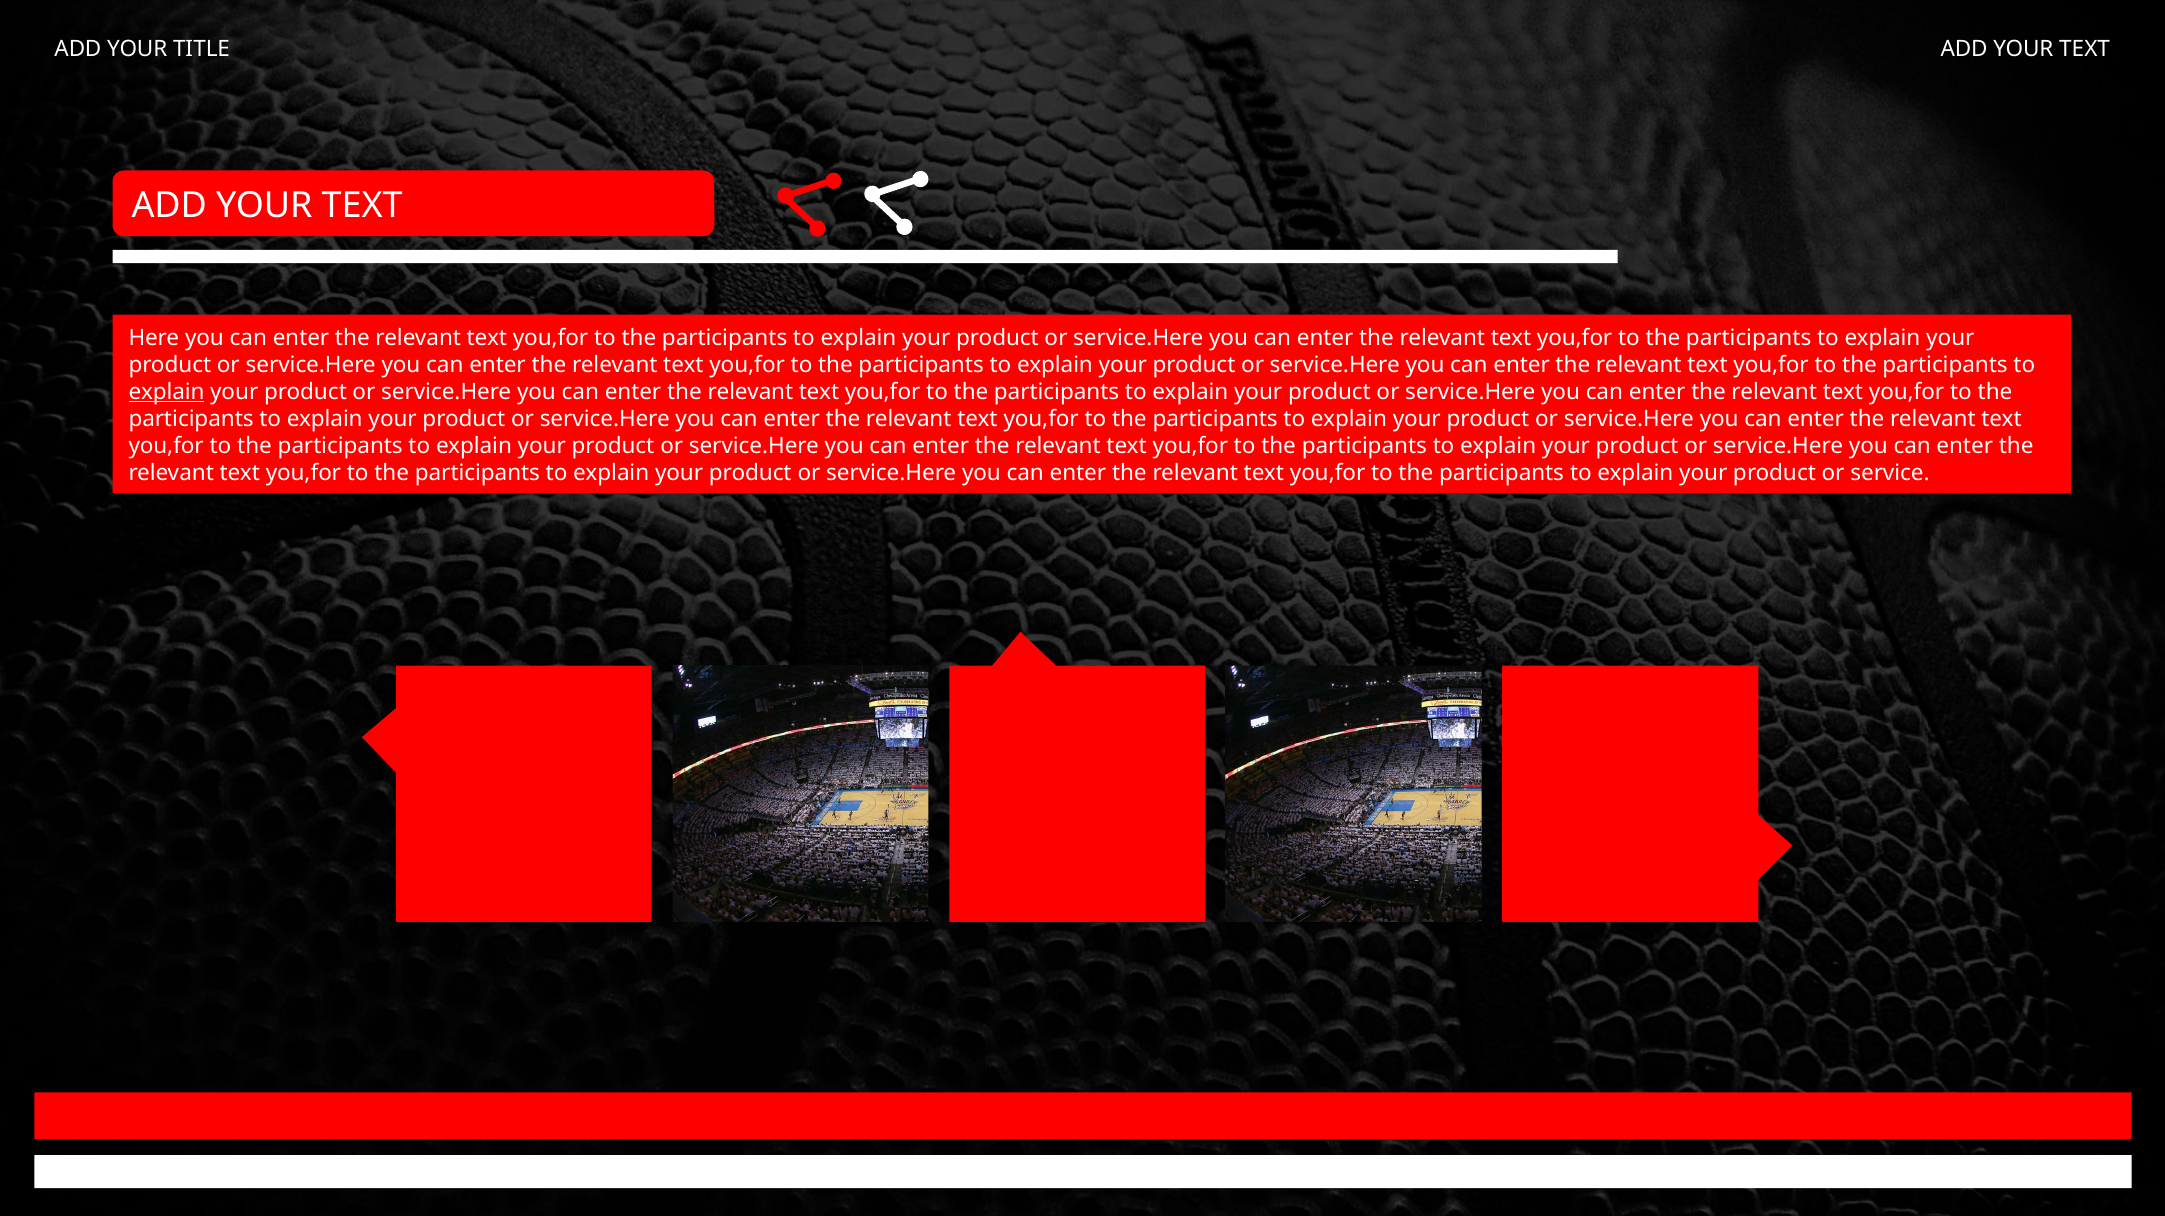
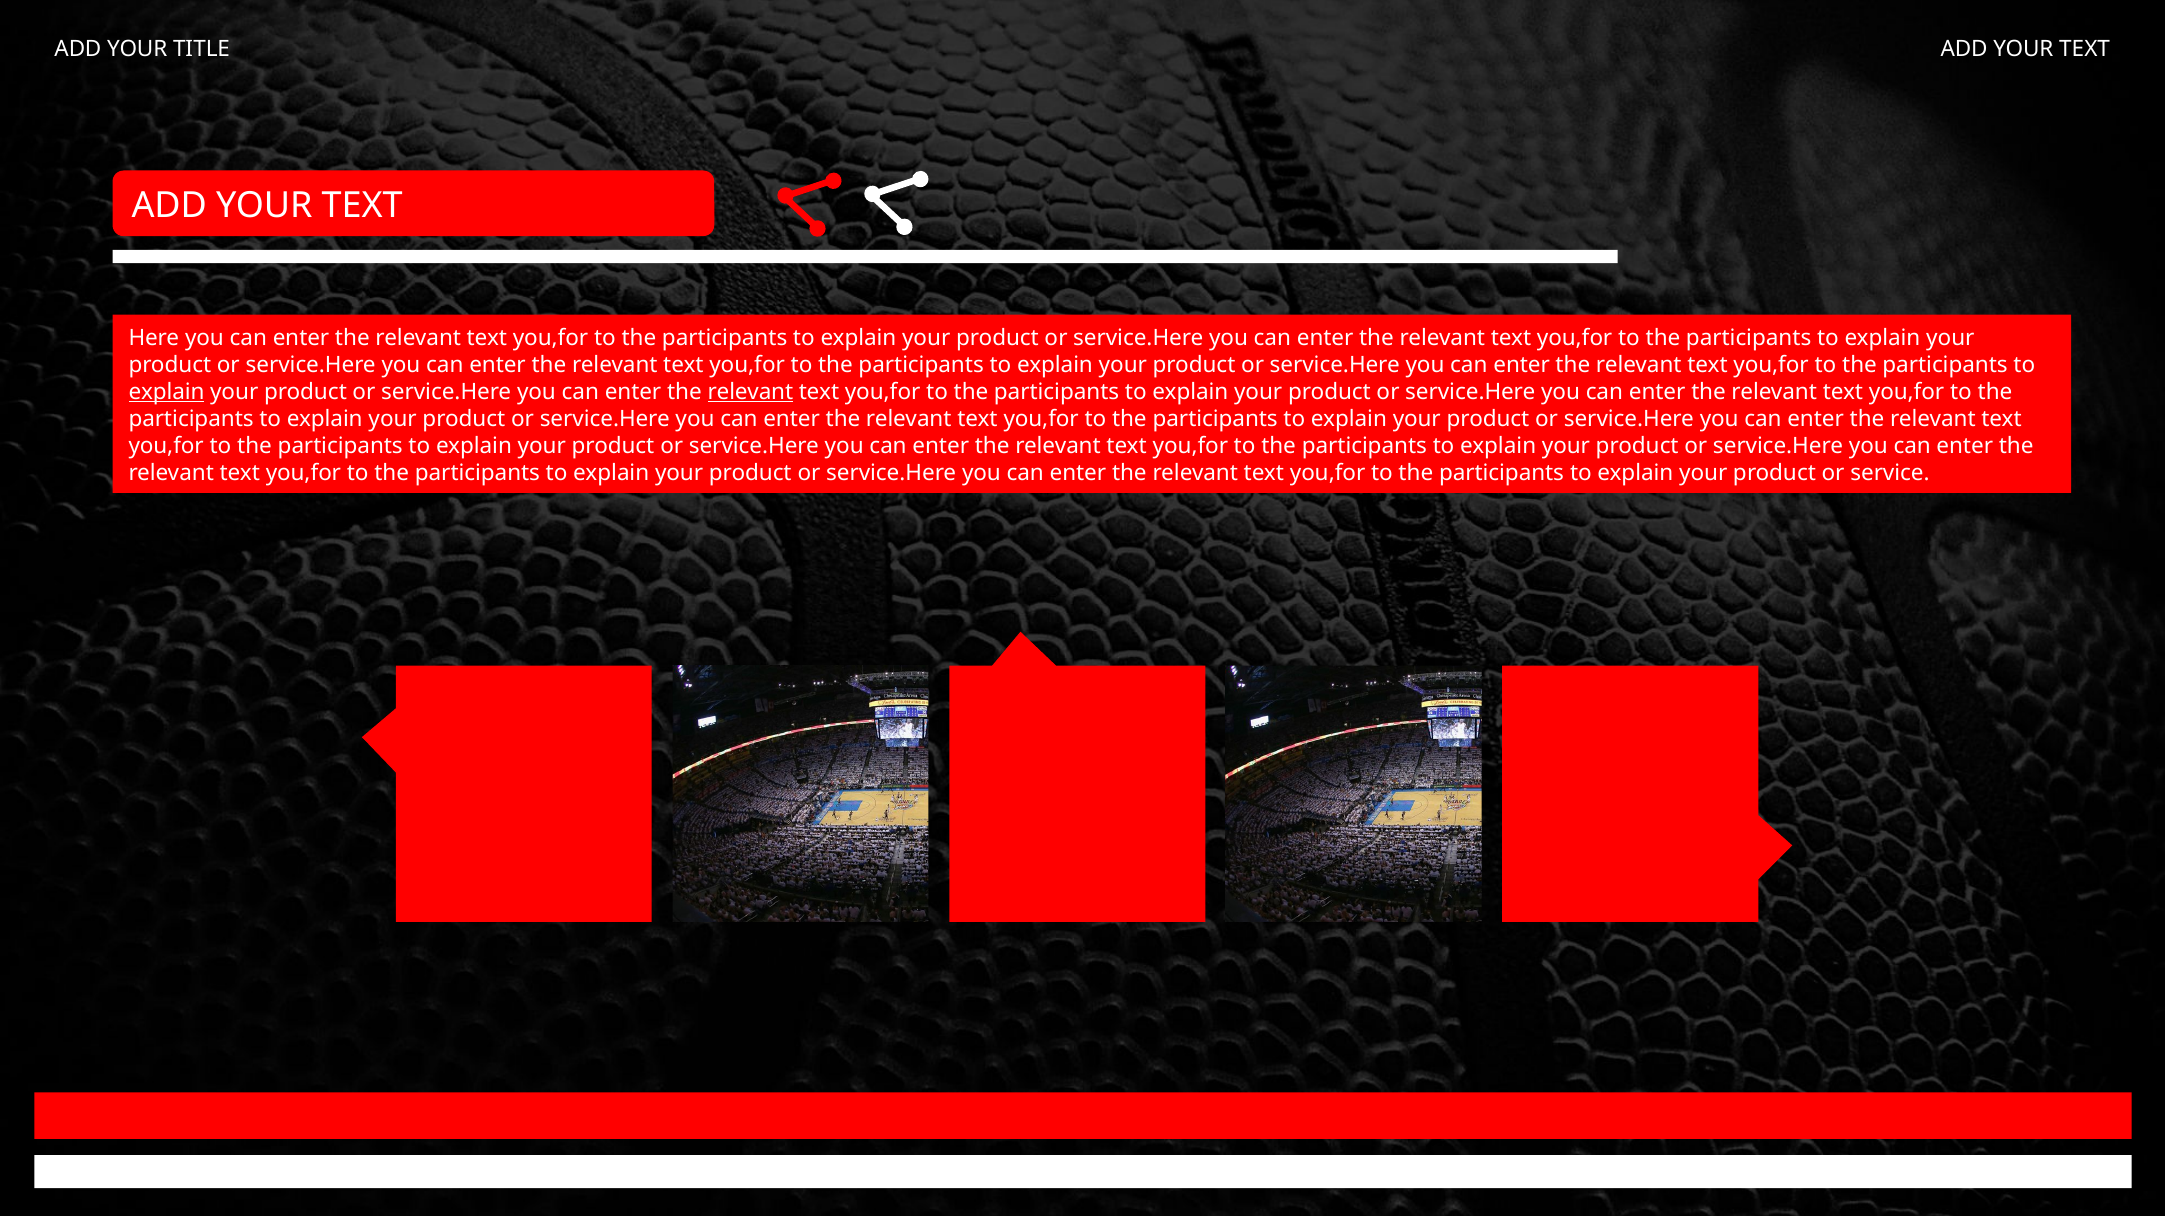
relevant at (750, 392) underline: none -> present
